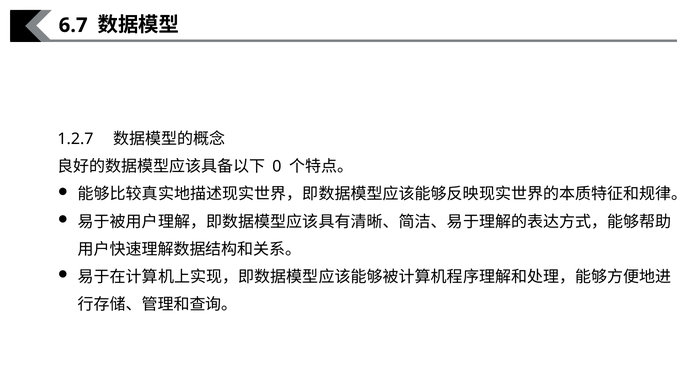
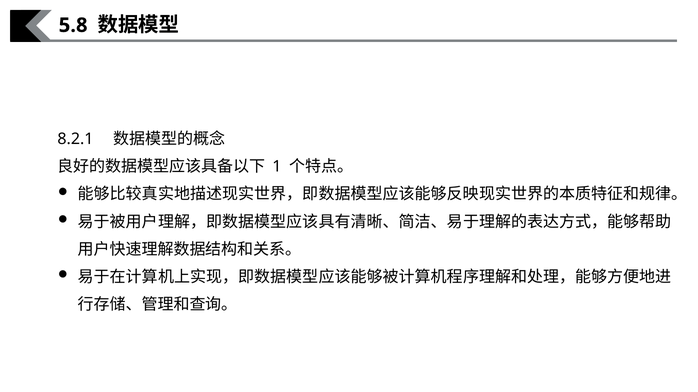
6.7: 6.7 -> 5.8
1.2.7: 1.2.7 -> 8.2.1
0: 0 -> 1
